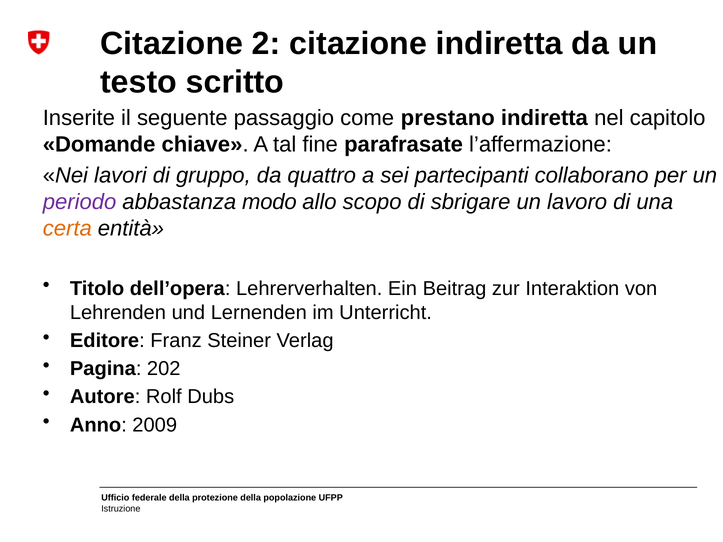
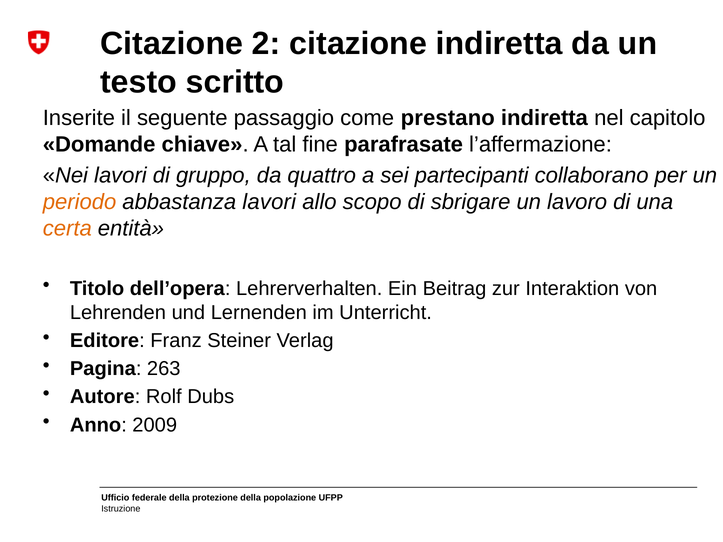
periodo colour: purple -> orange
abbastanza modo: modo -> lavori
202: 202 -> 263
